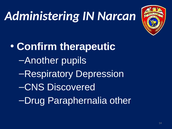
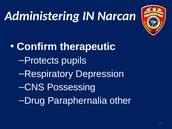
Another: Another -> Protects
Discovered: Discovered -> Possessing
